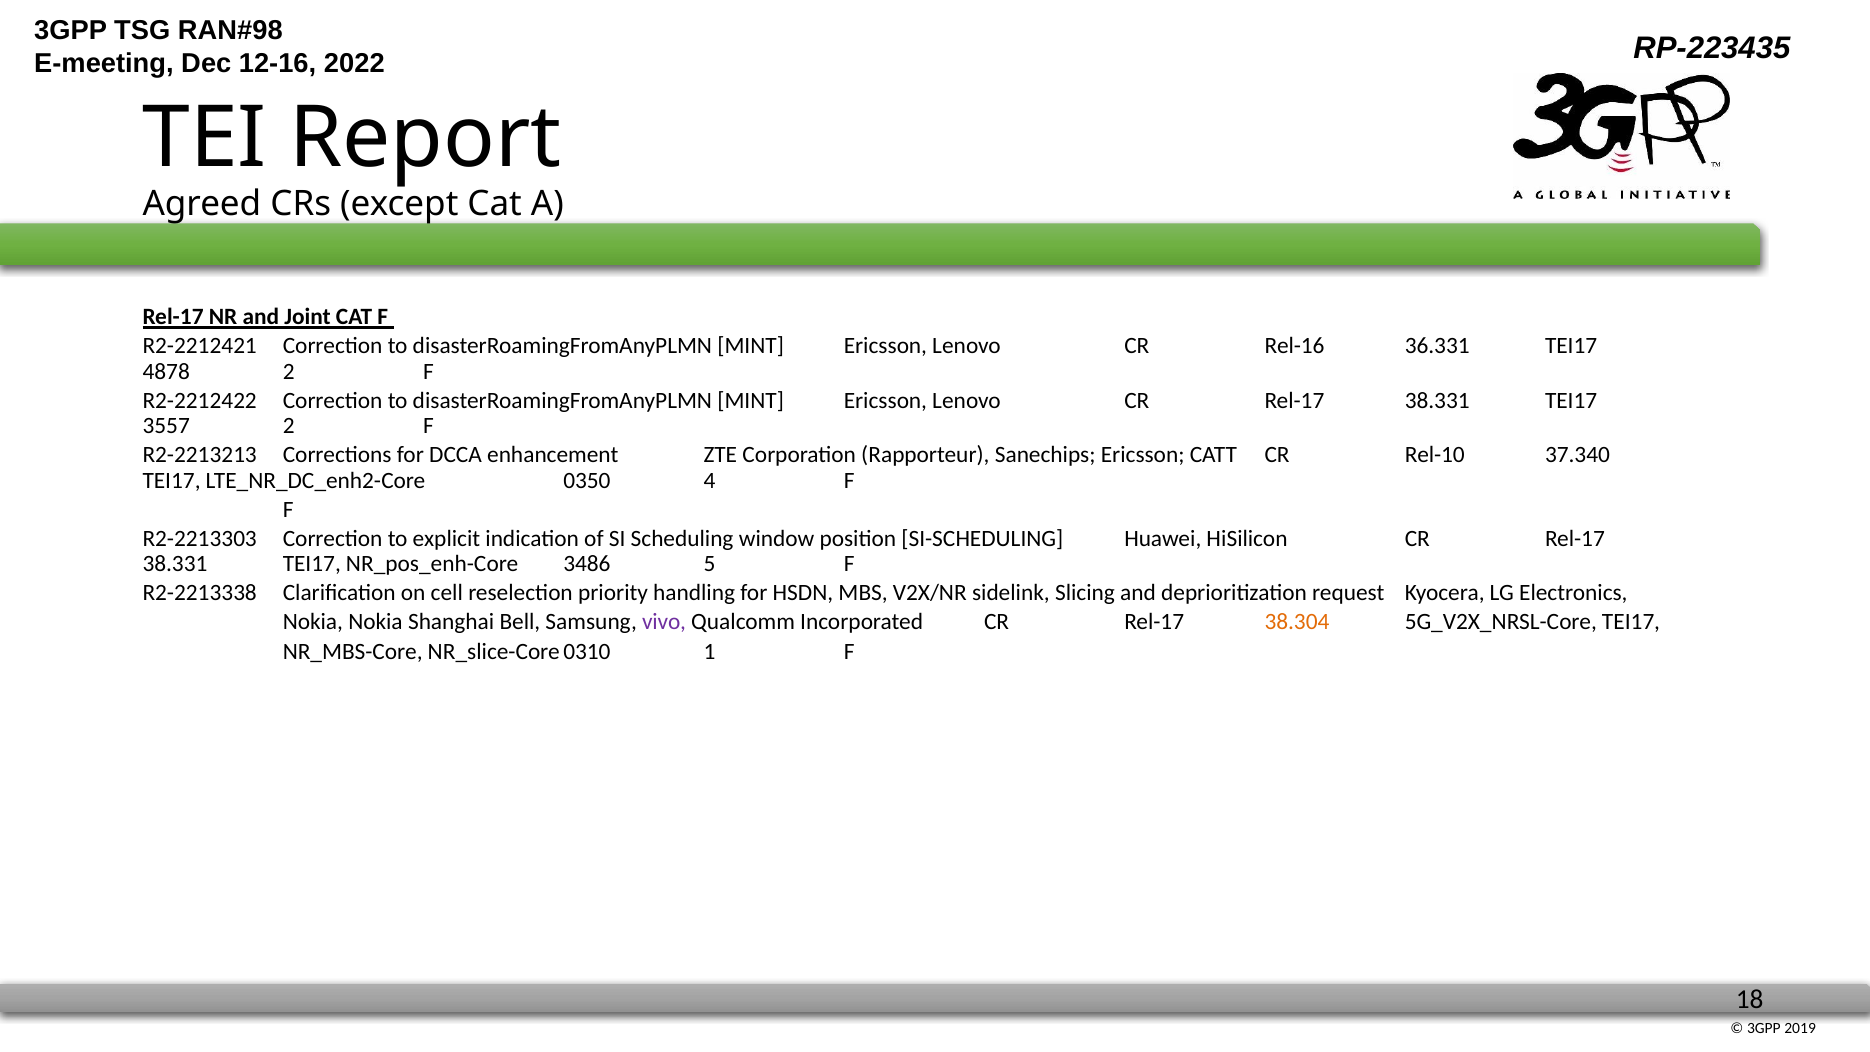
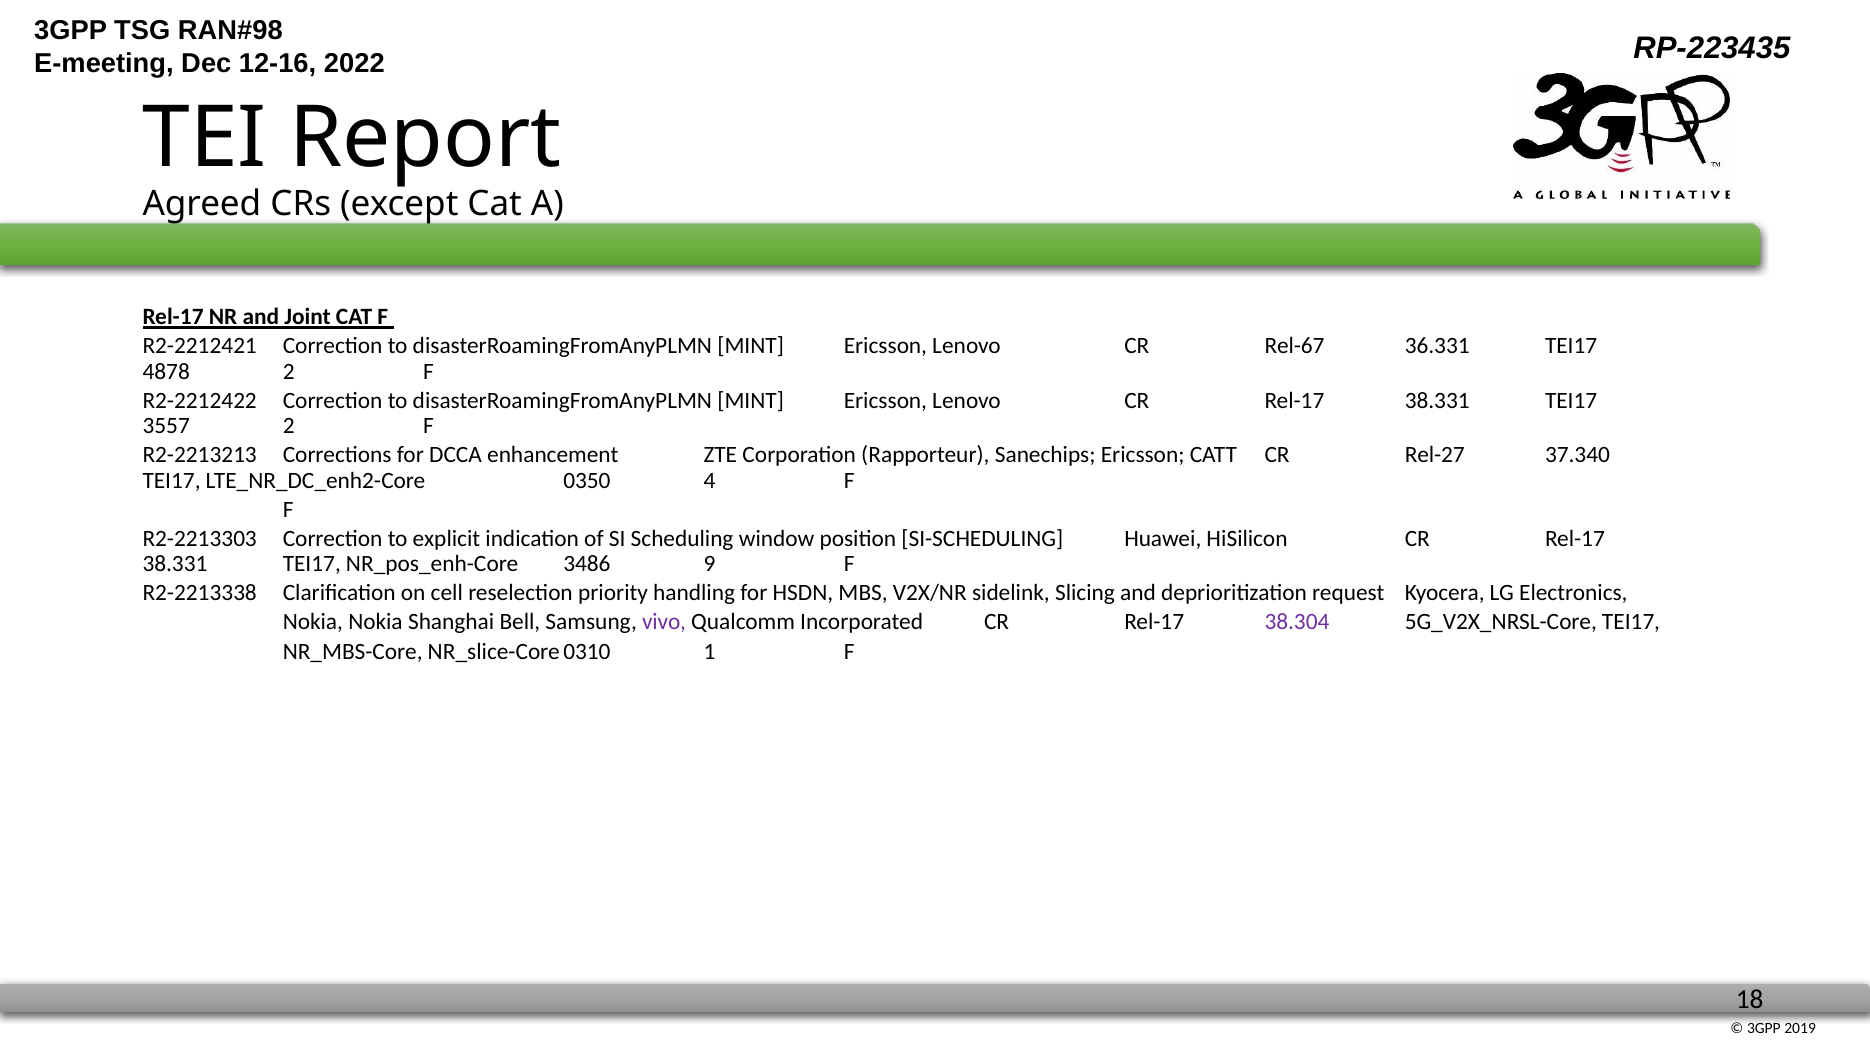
Rel-16: Rel-16 -> Rel-67
Rel-10: Rel-10 -> Rel-27
5: 5 -> 9
38.304 colour: orange -> purple
